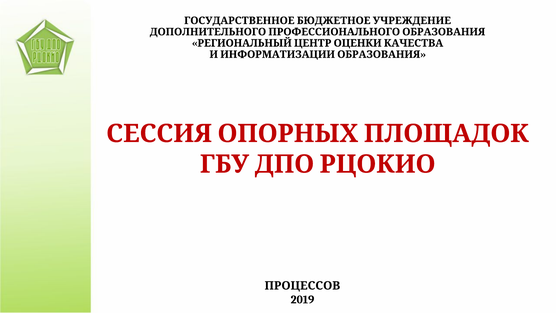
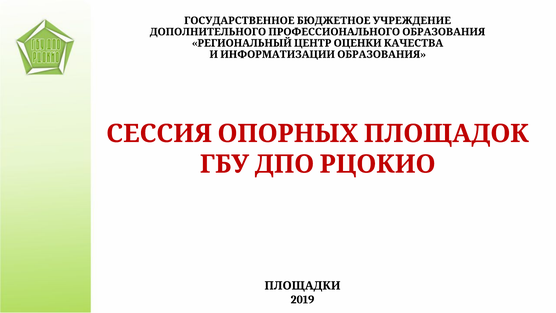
ПРОЦЕССОВ: ПРОЦЕССОВ -> ПЛОЩАДКИ
